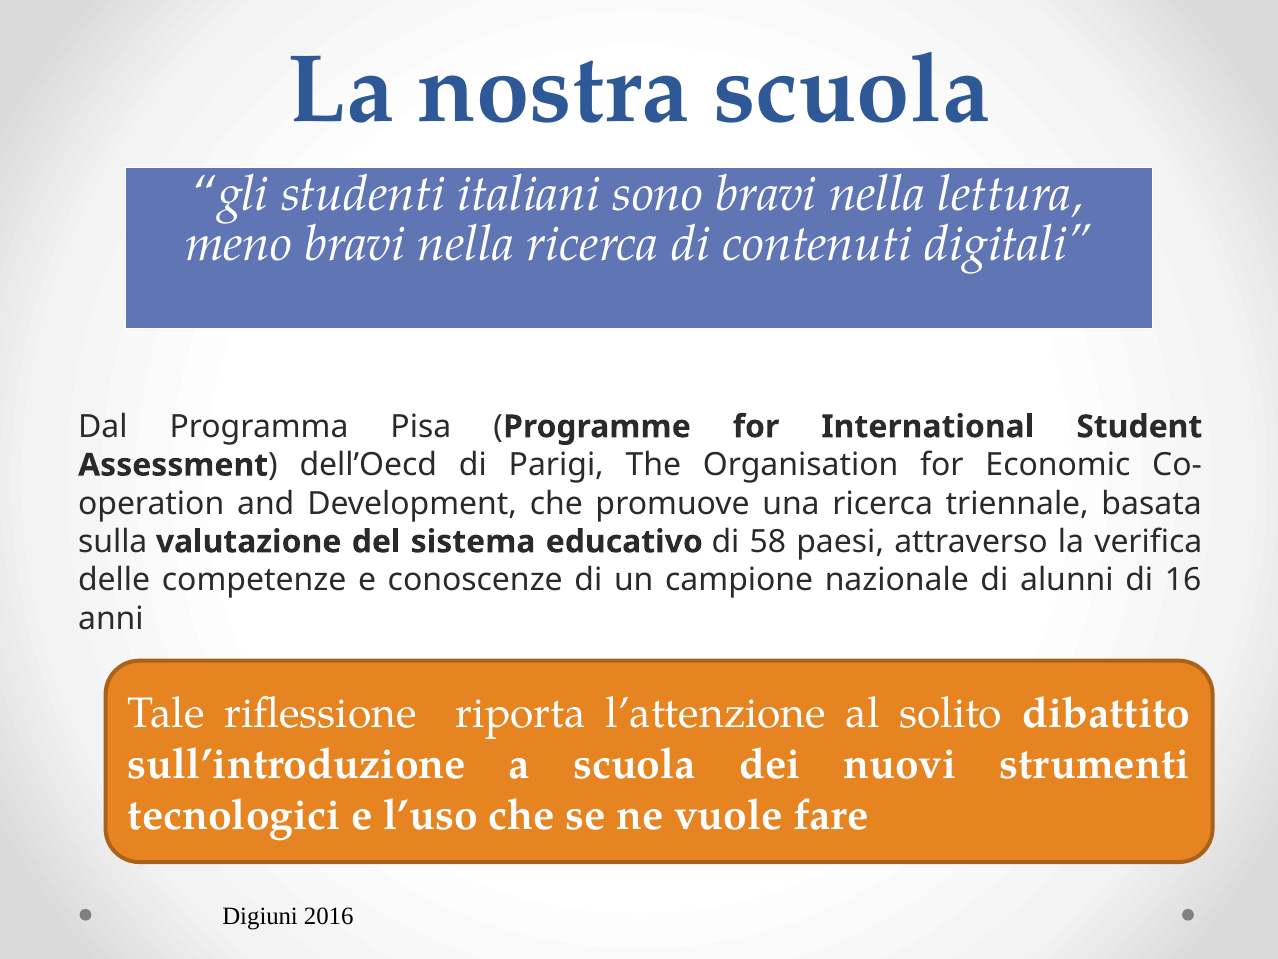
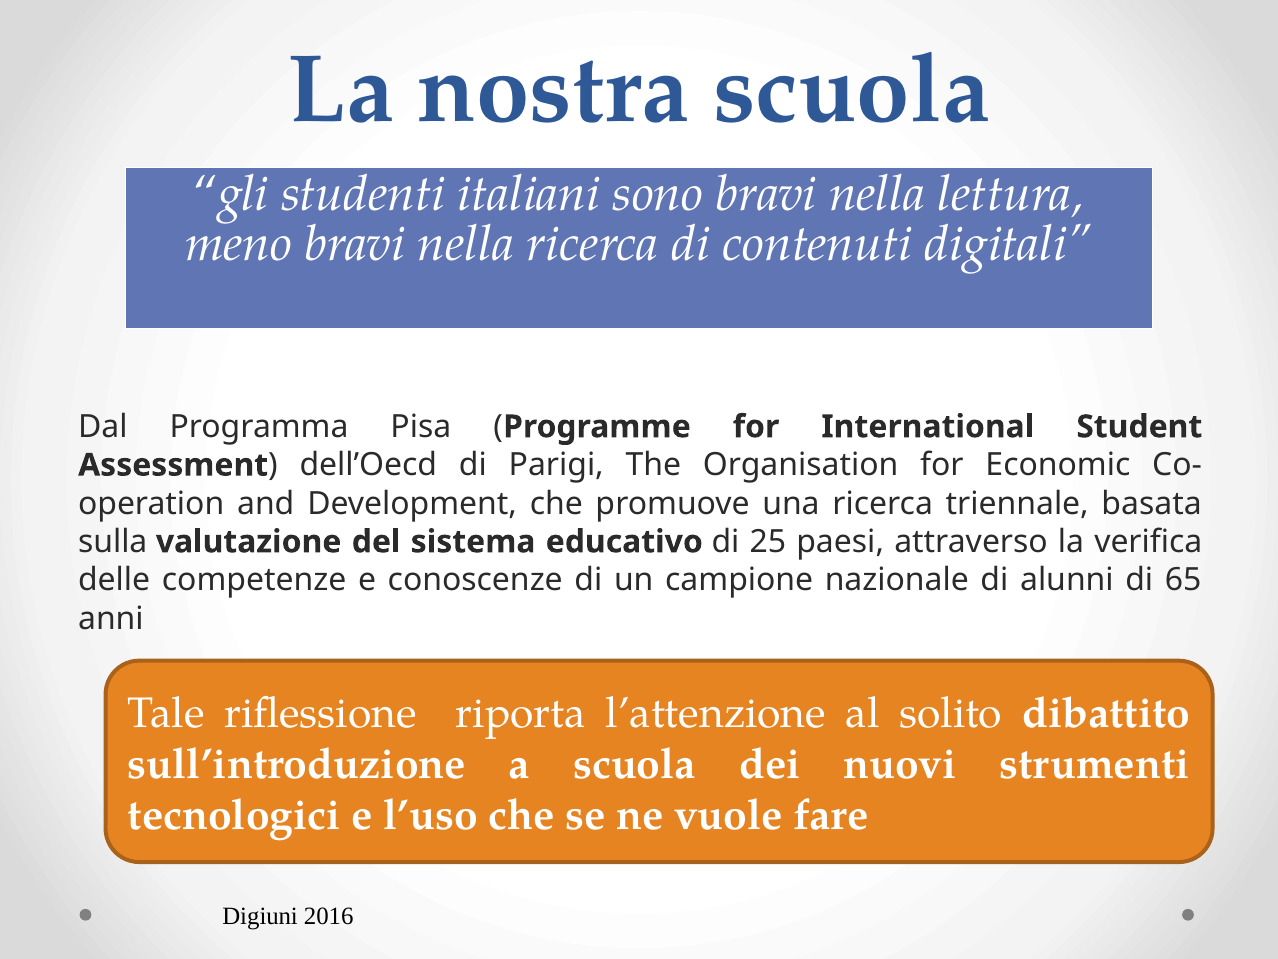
58: 58 -> 25
16: 16 -> 65
